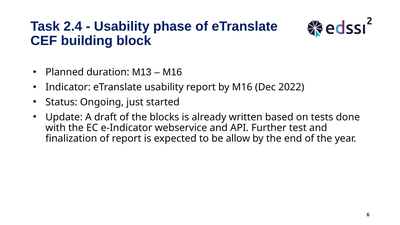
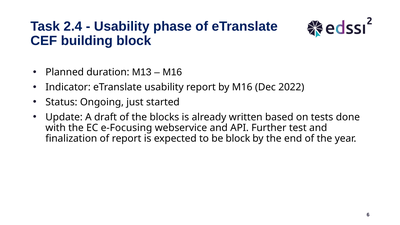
e-Indicator: e-Indicator -> e-Focusing
be allow: allow -> block
